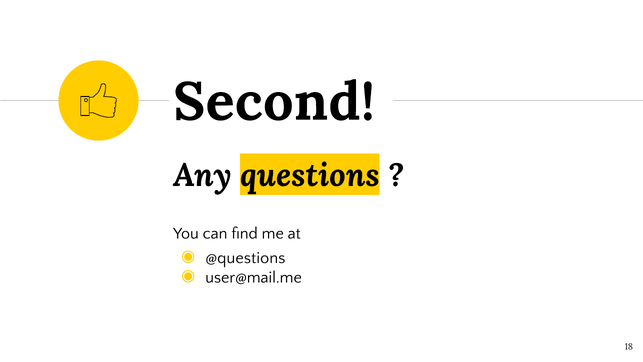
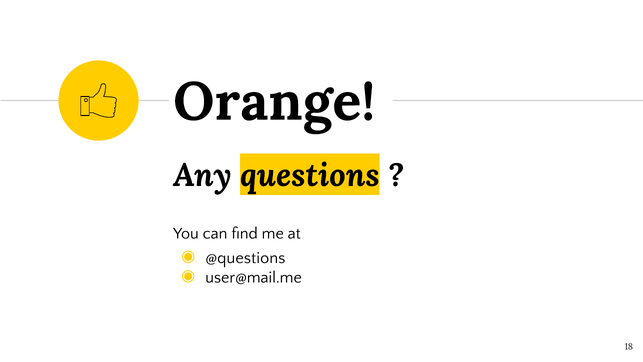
Second: Second -> Orange
